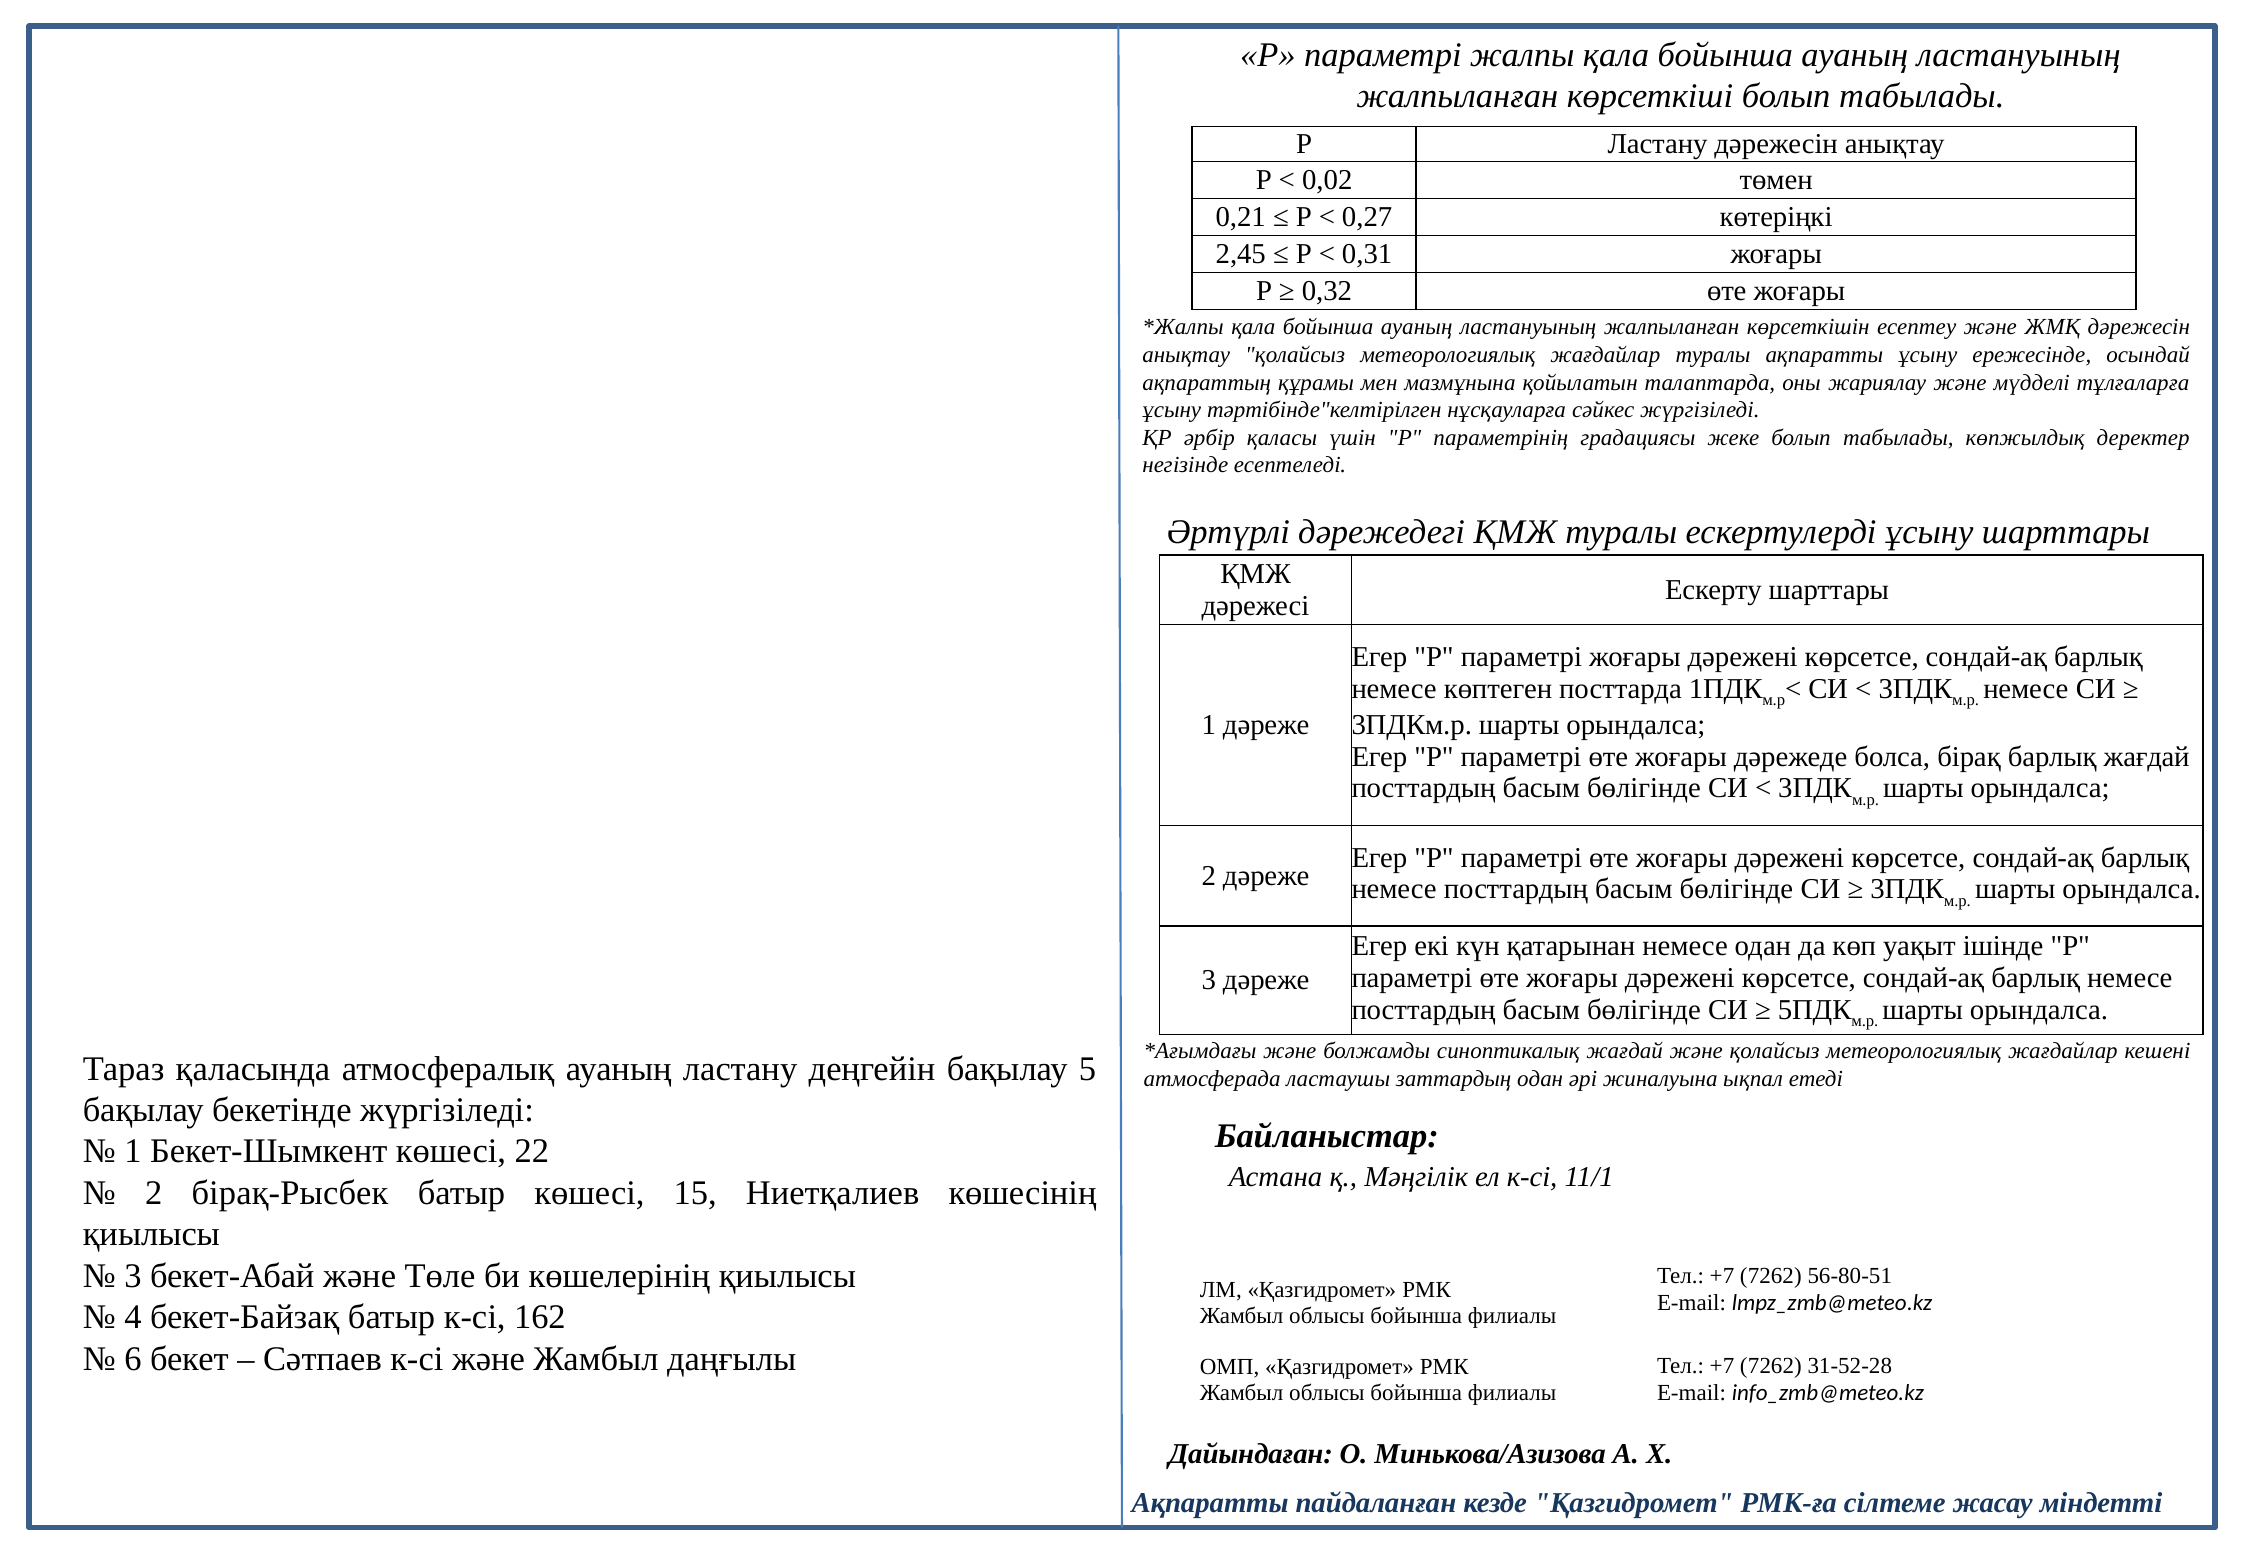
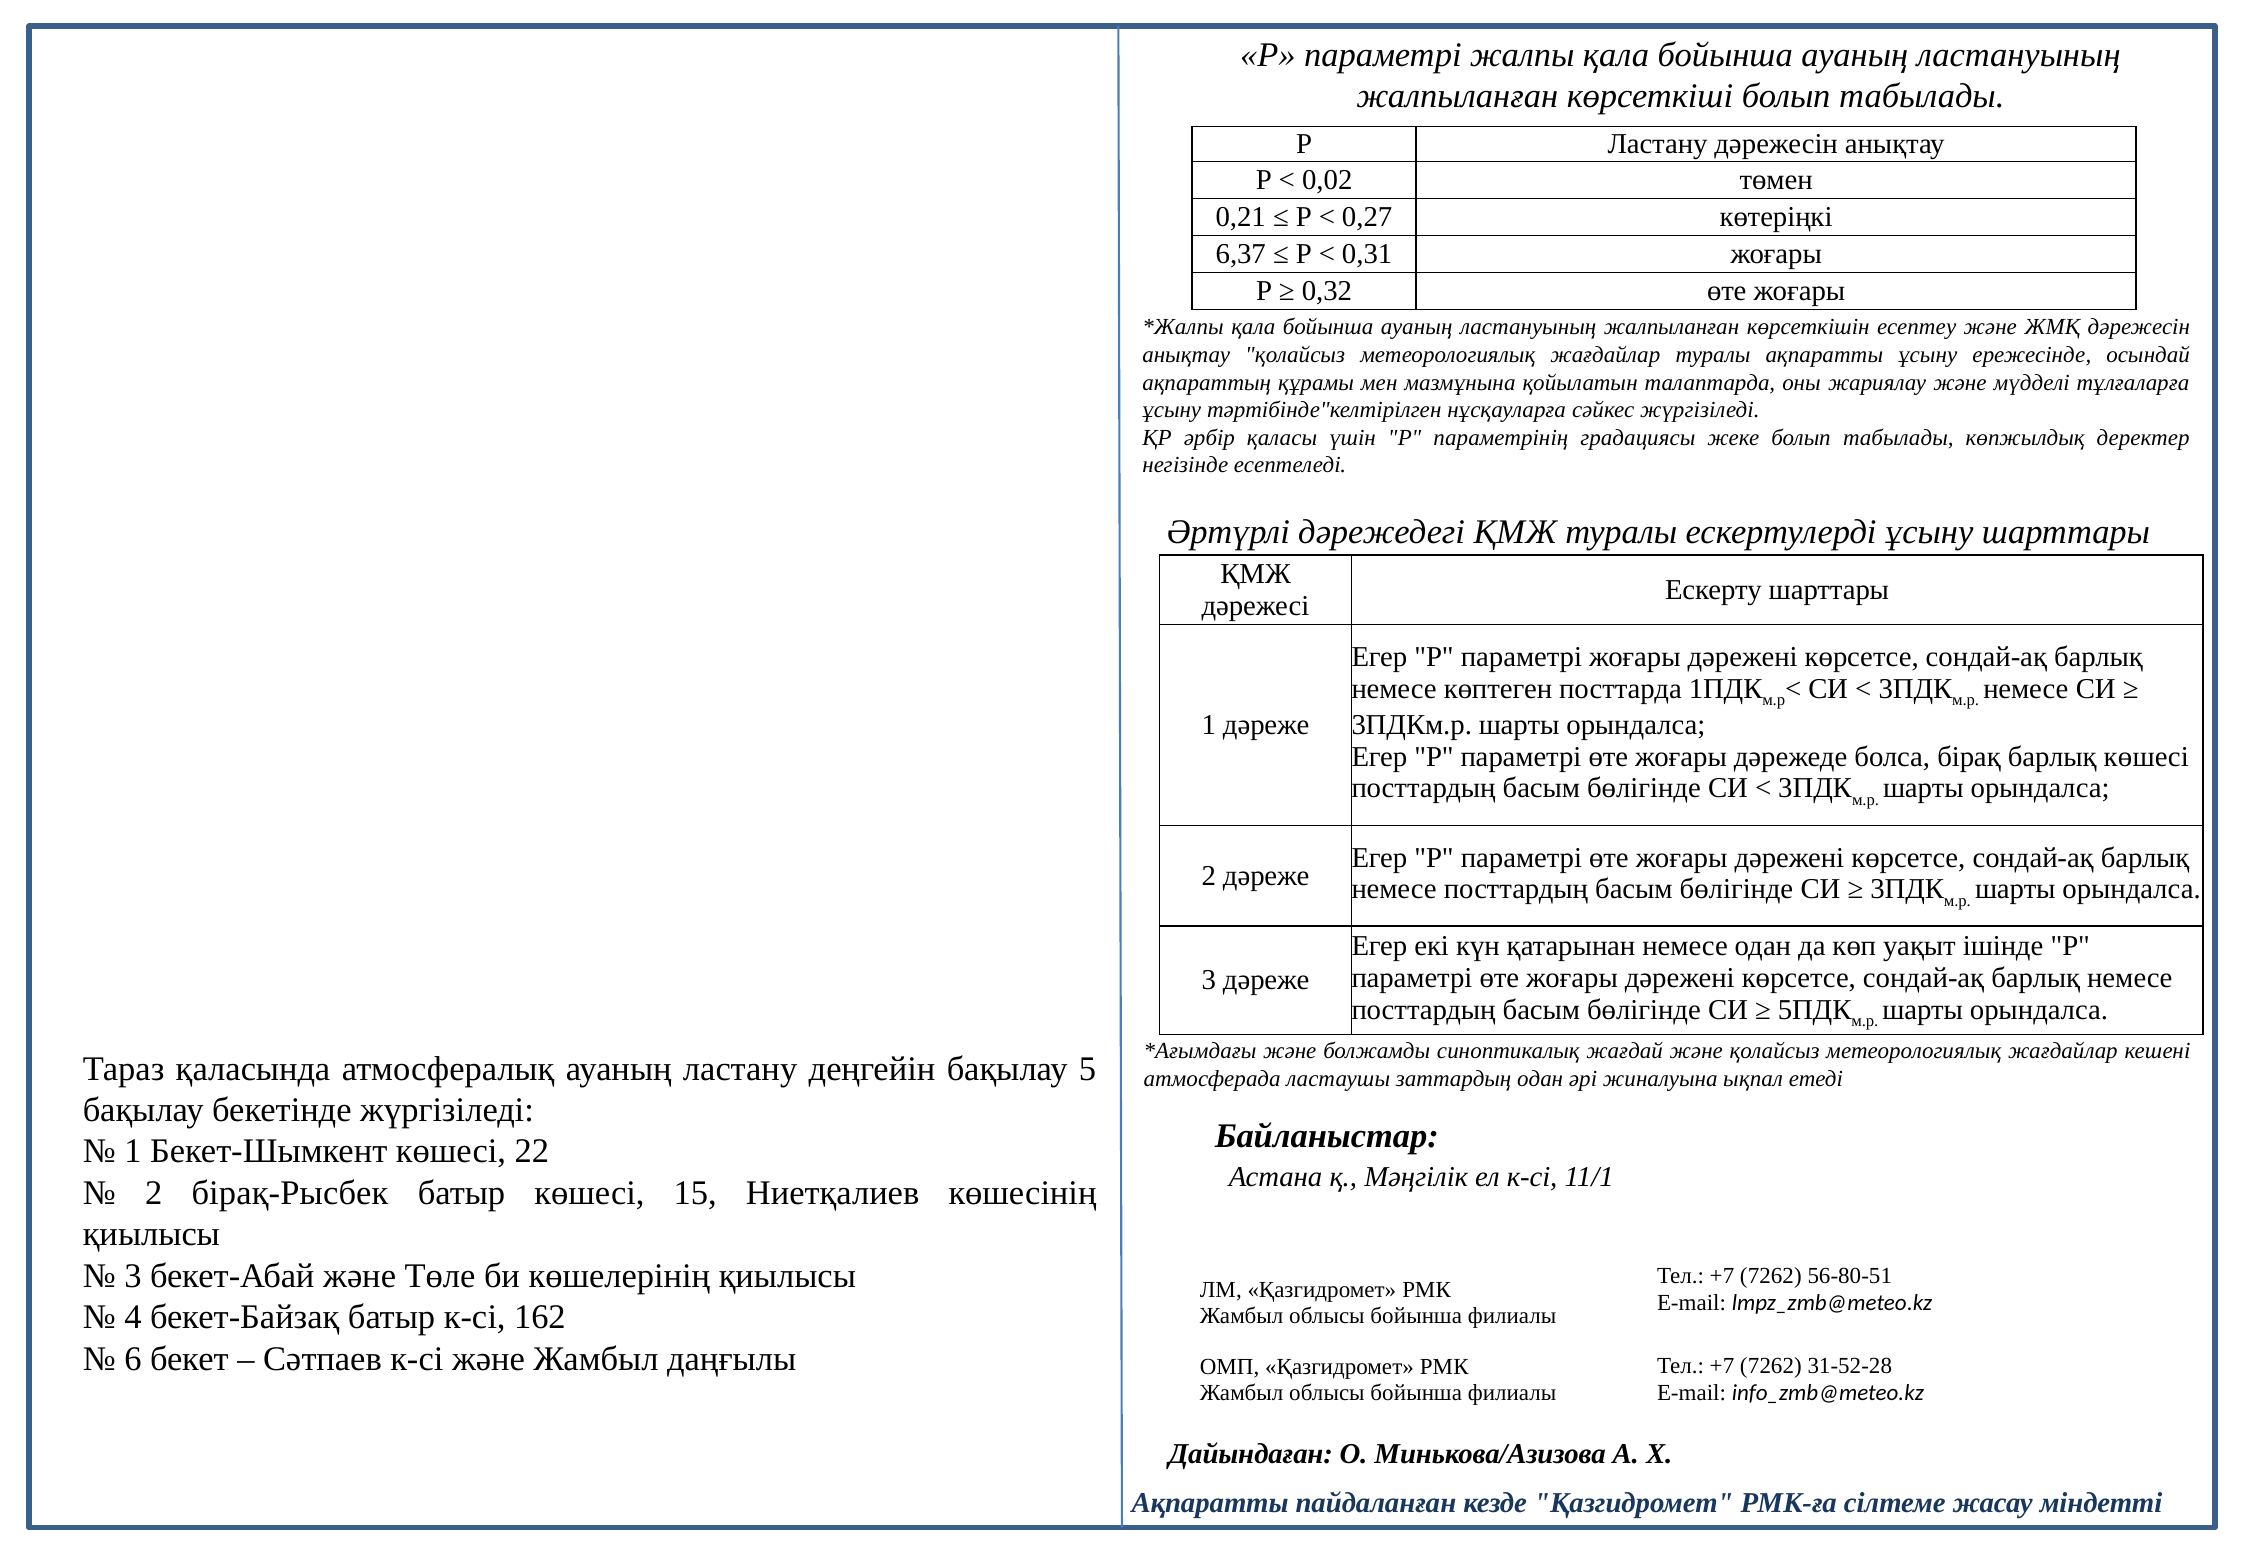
2,45: 2,45 -> 6,37
барлық жағдай: жағдай -> көшесі
